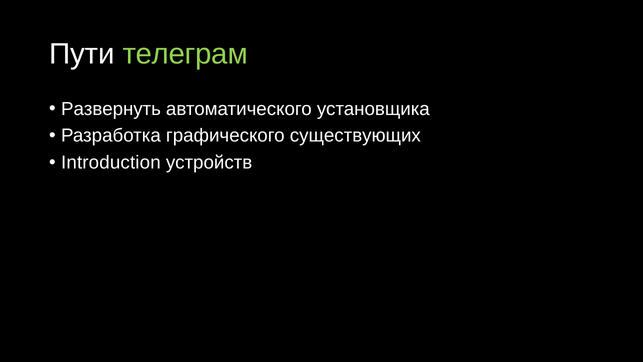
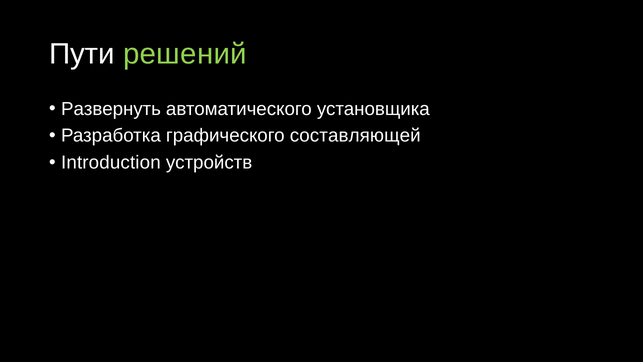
телеграм: телеграм -> решений
существующих: существующих -> составляющей
